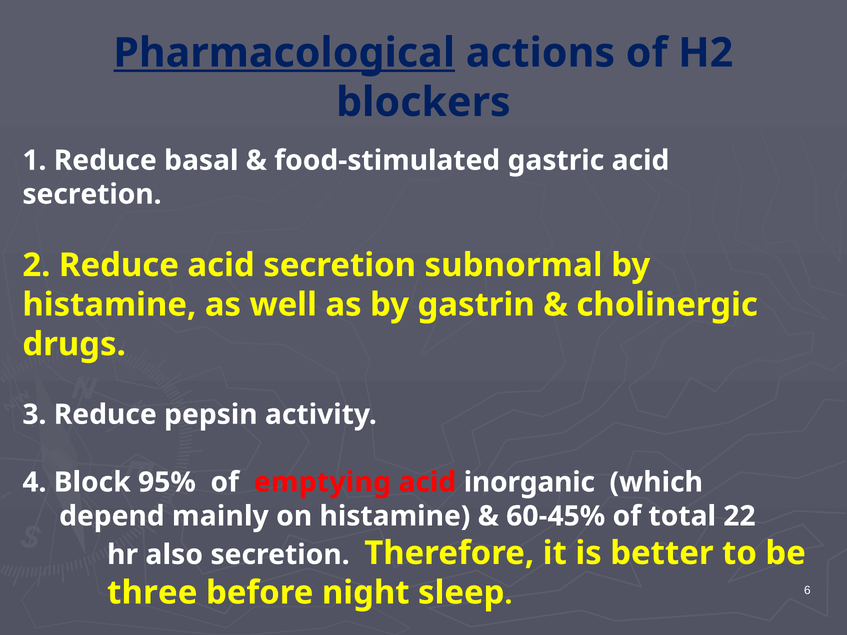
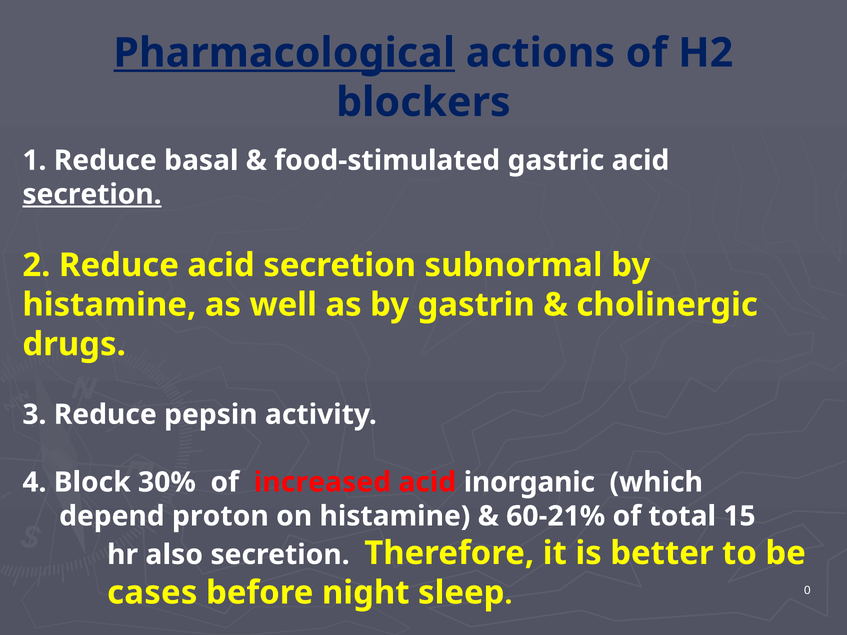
secretion at (92, 194) underline: none -> present
95%: 95% -> 30%
emptying: emptying -> increased
mainly: mainly -> proton
60-45%: 60-45% -> 60-21%
22: 22 -> 15
three: three -> cases
6: 6 -> 0
